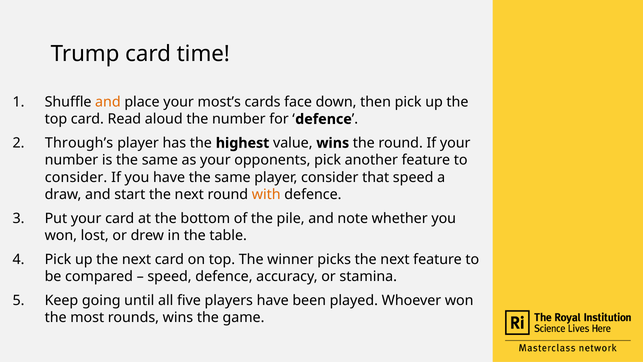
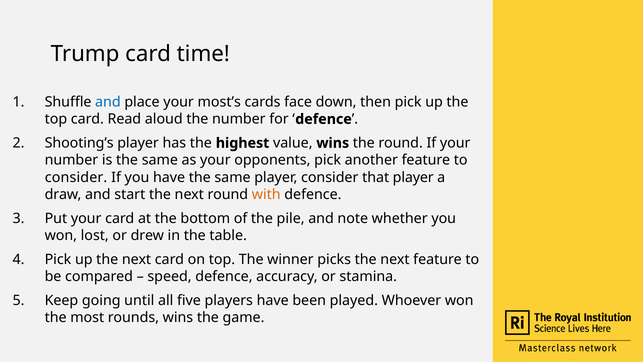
and at (108, 102) colour: orange -> blue
Through’s: Through’s -> Shooting’s
that speed: speed -> player
